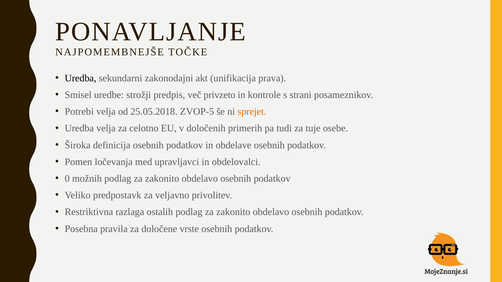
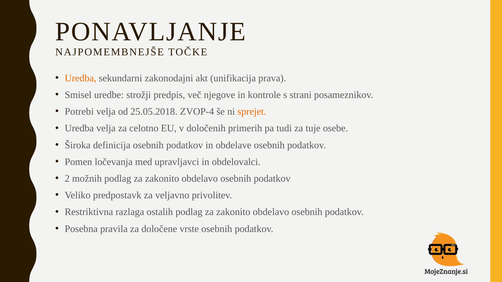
Uredba at (81, 78) colour: black -> orange
privzeto: privzeto -> njegove
ZVOP-5: ZVOP-5 -> ZVOP-4
0: 0 -> 2
